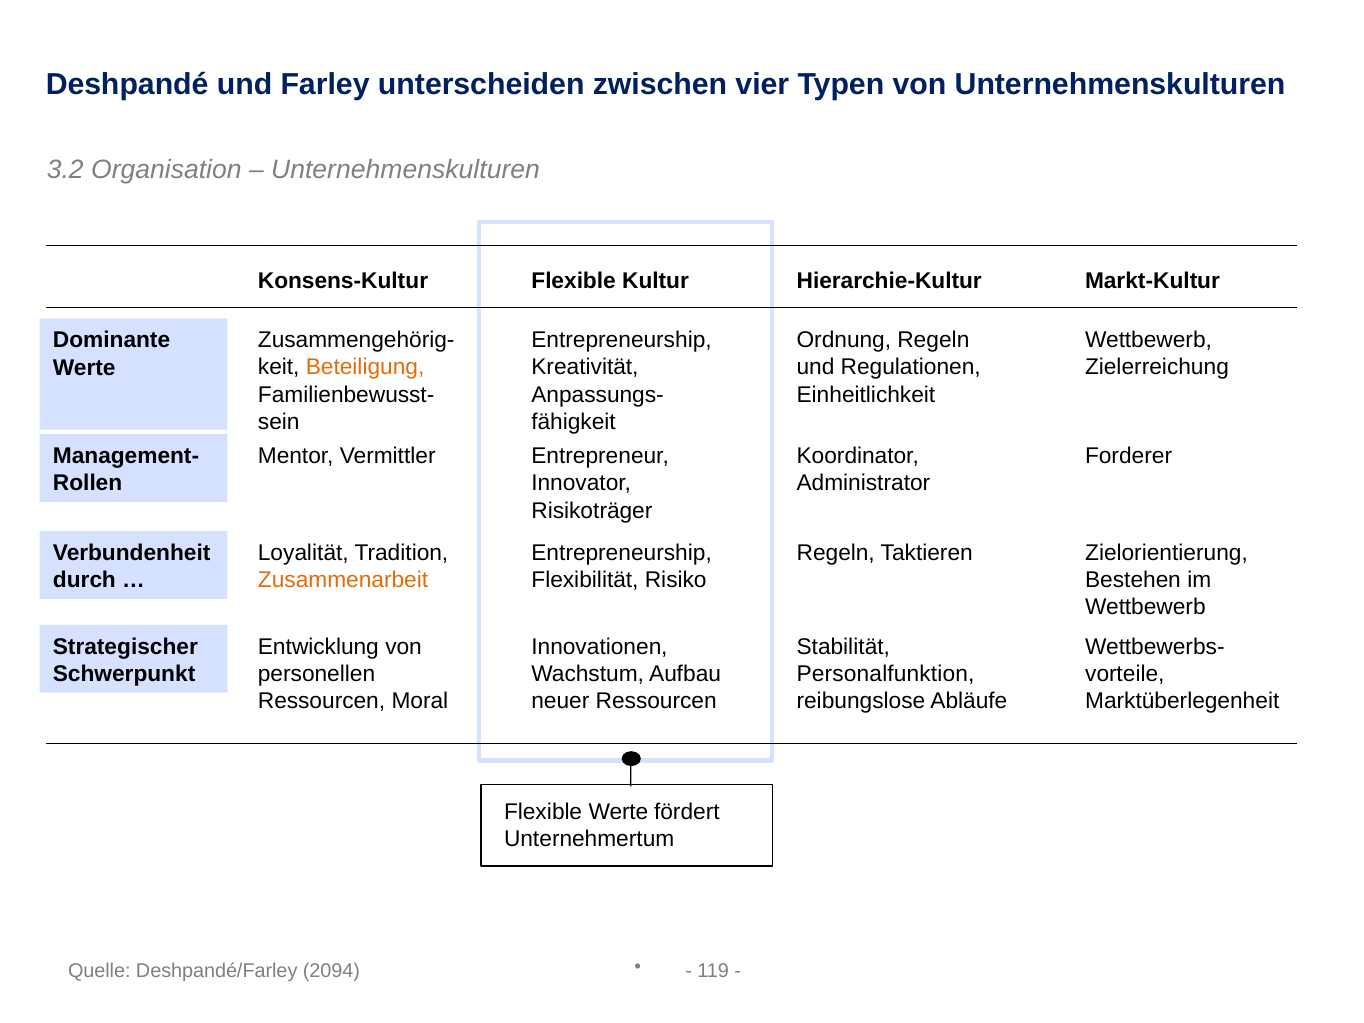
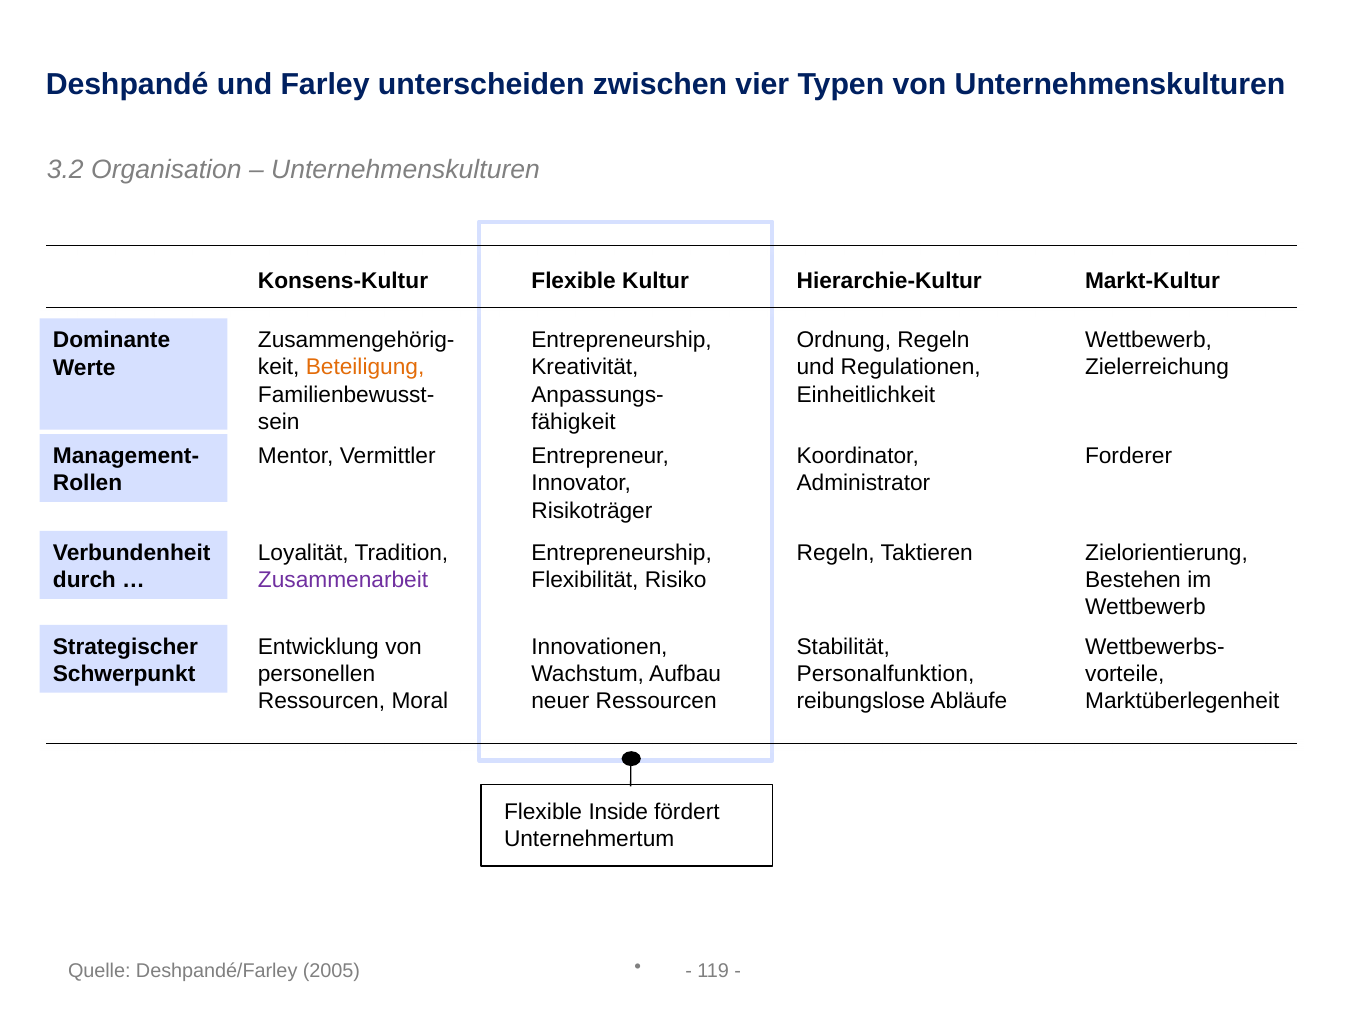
Zusammenarbeit colour: orange -> purple
Flexible Werte: Werte -> Inside
2094: 2094 -> 2005
